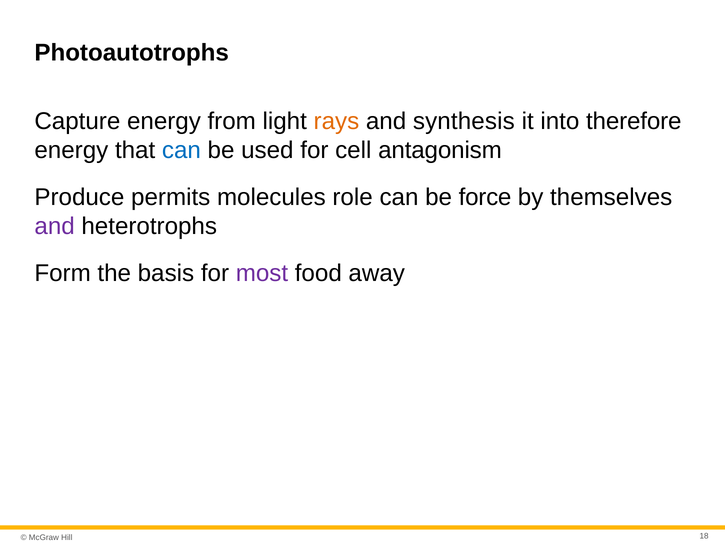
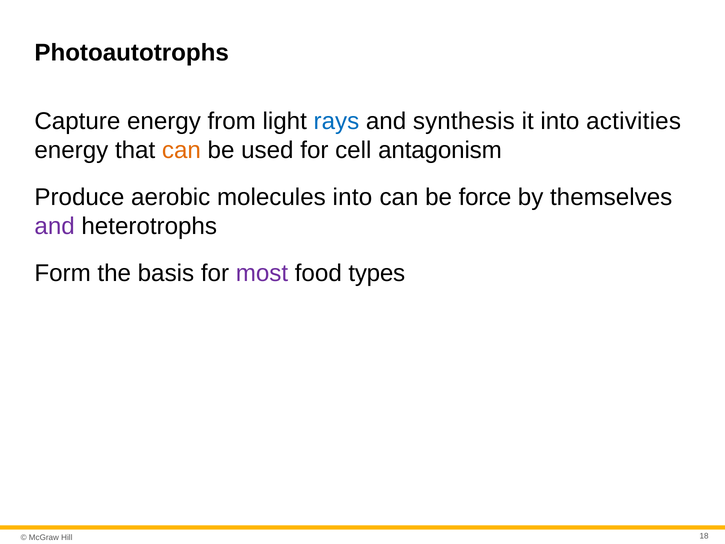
rays colour: orange -> blue
therefore: therefore -> activities
can at (181, 150) colour: blue -> orange
permits: permits -> aerobic
molecules role: role -> into
away: away -> types
